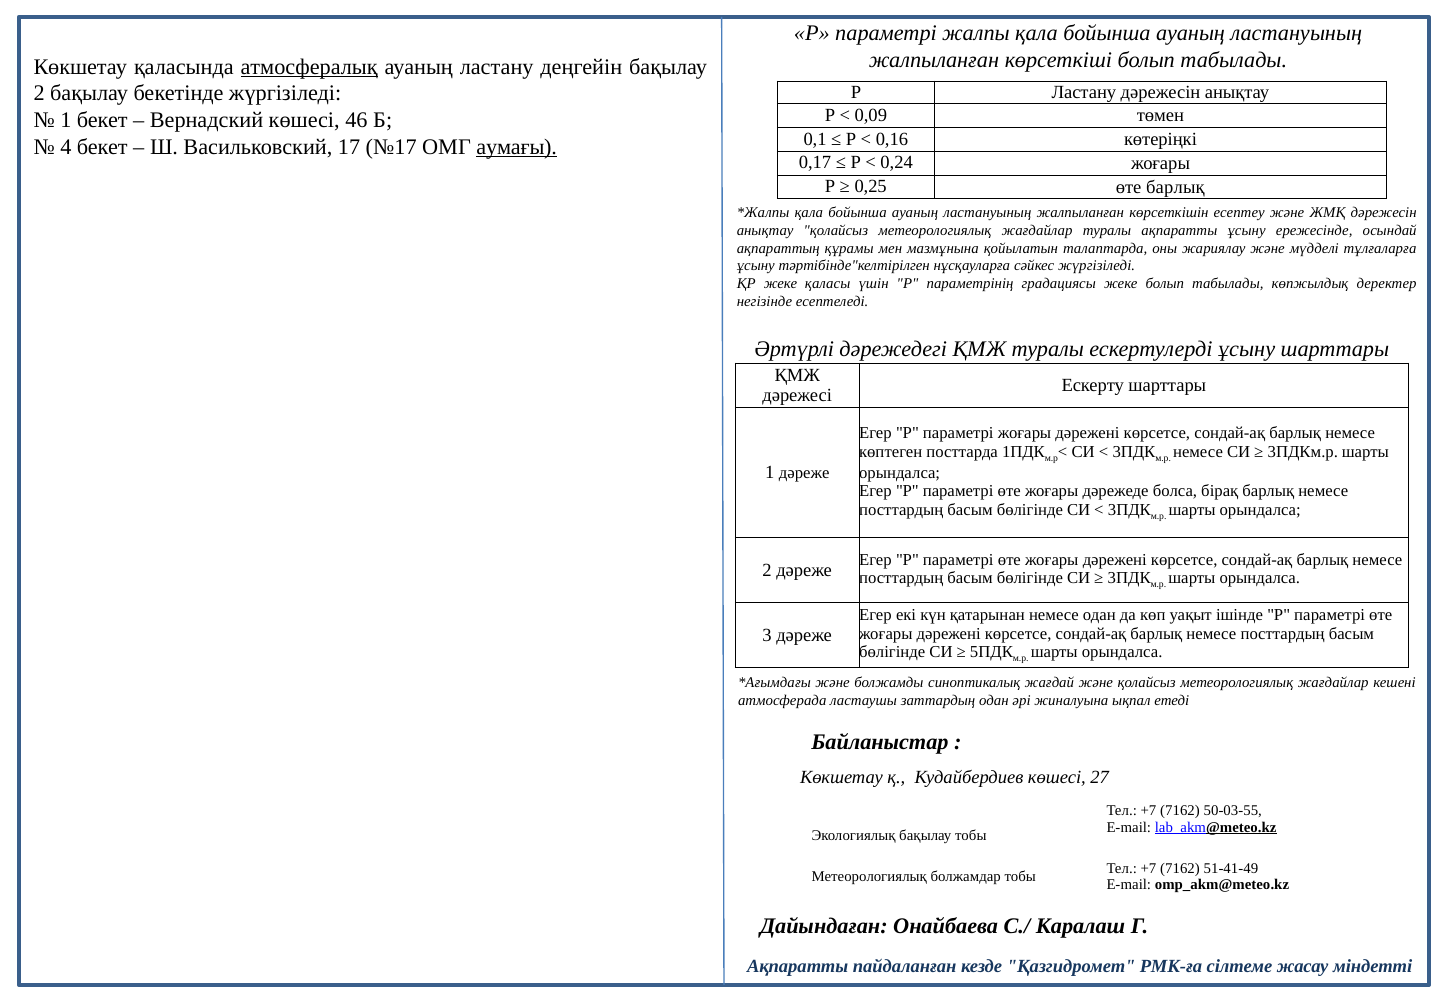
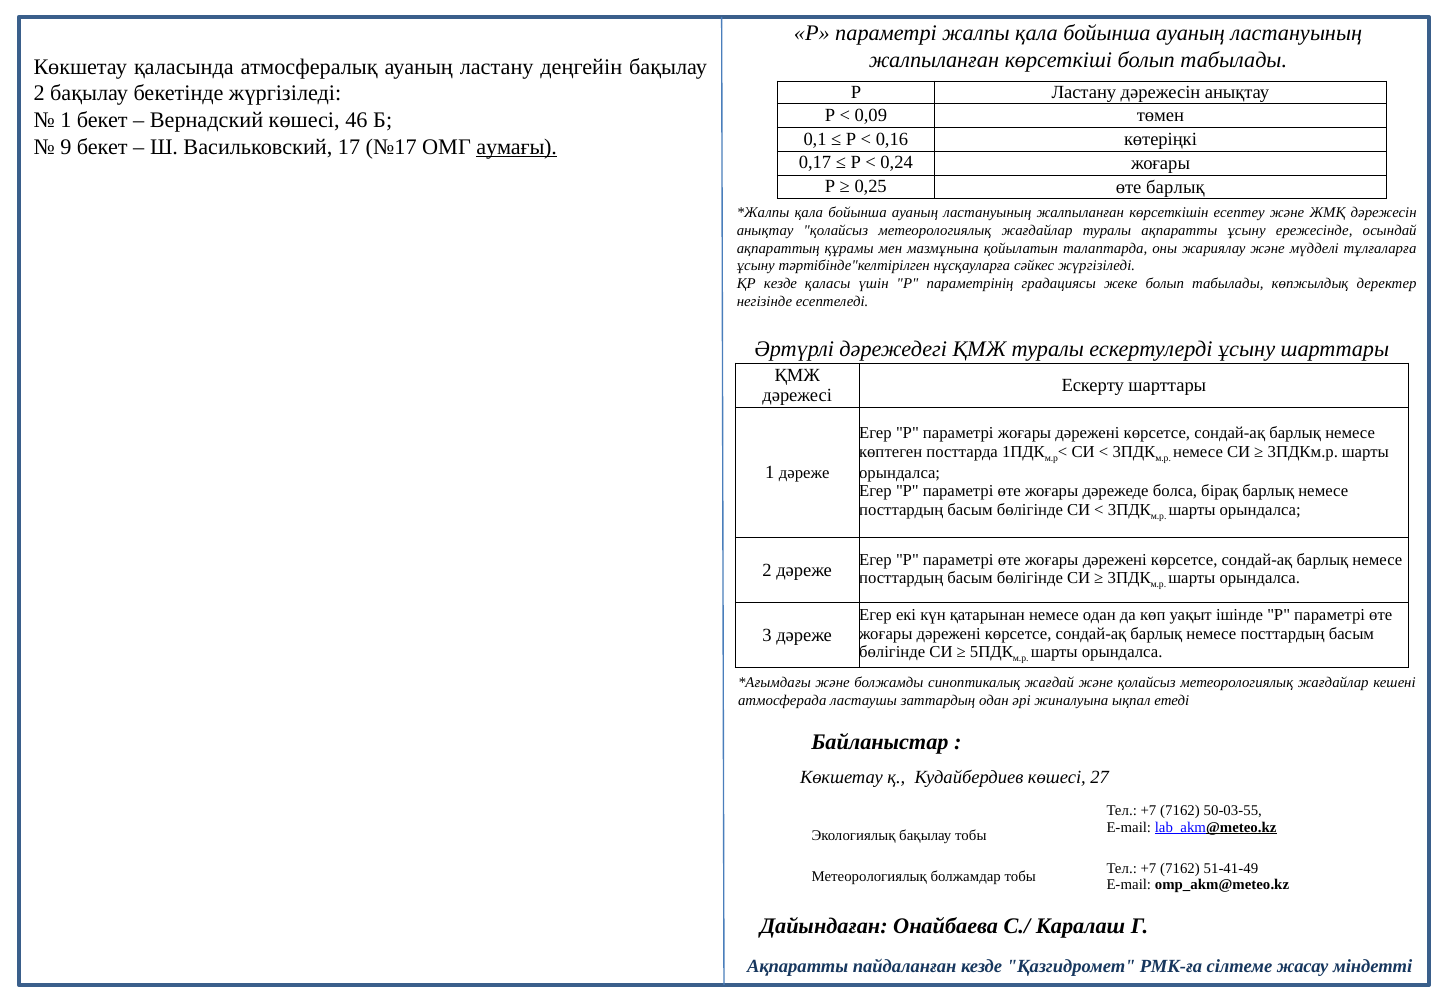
атмосфералық underline: present -> none
4: 4 -> 9
ҚР жеке: жеке -> кезде
